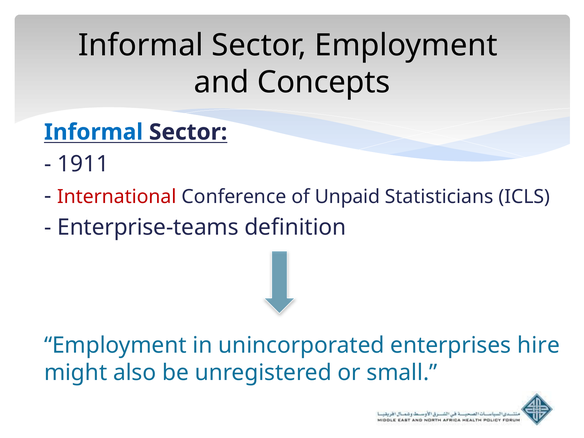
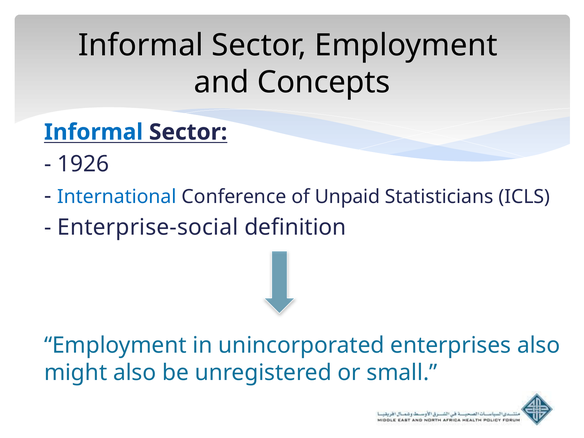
1911: 1911 -> 1926
International colour: red -> blue
Enterprise-teams: Enterprise-teams -> Enterprise-social
enterprises hire: hire -> also
